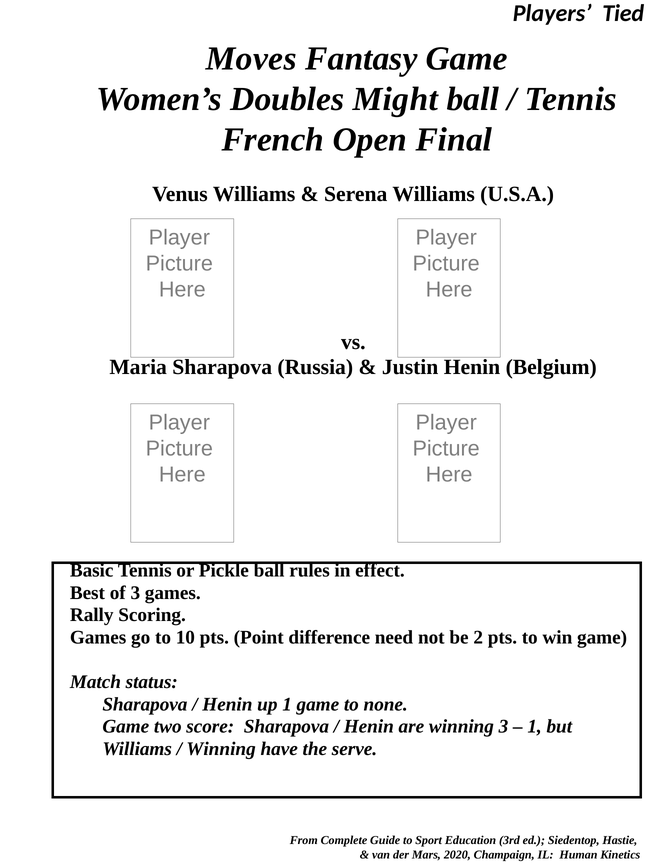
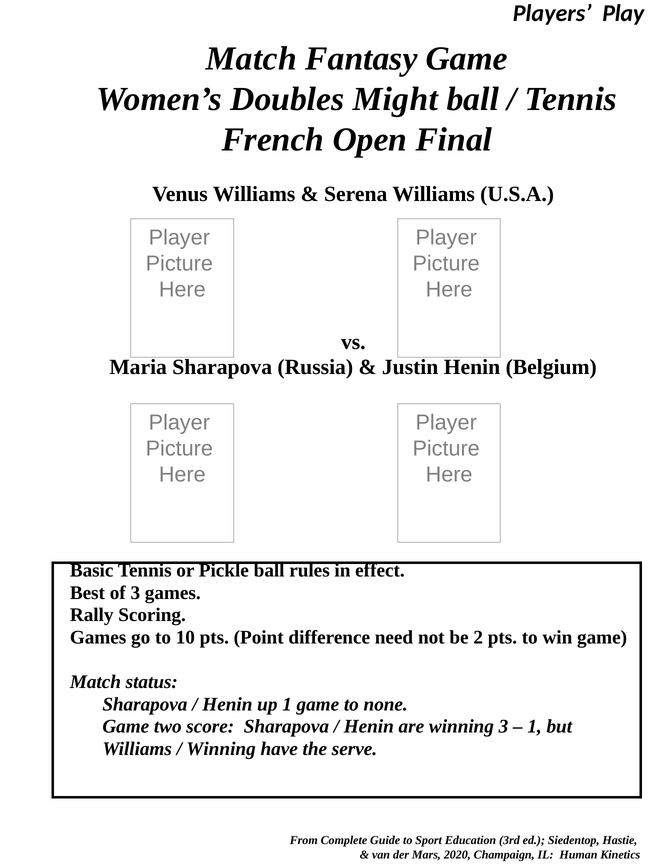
Tied: Tied -> Play
Moves at (251, 59): Moves -> Match
